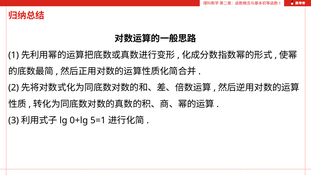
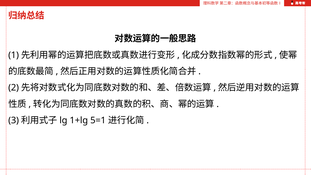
0+lg: 0+lg -> 1+lg
